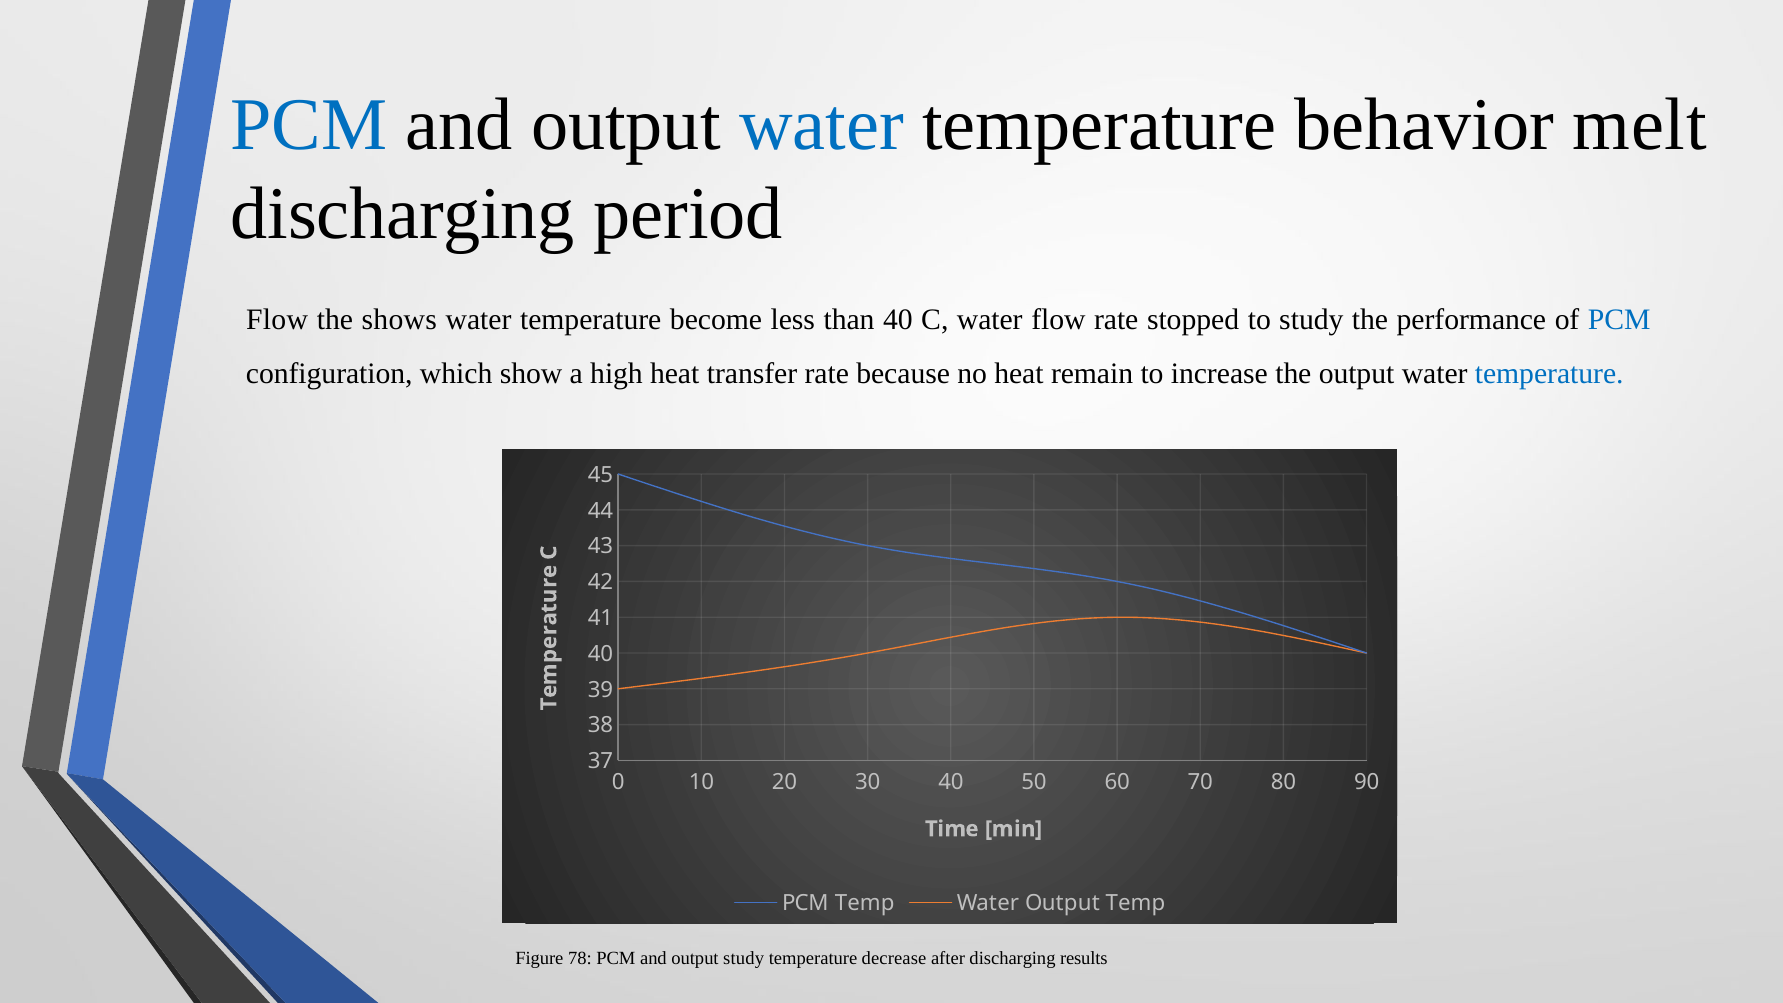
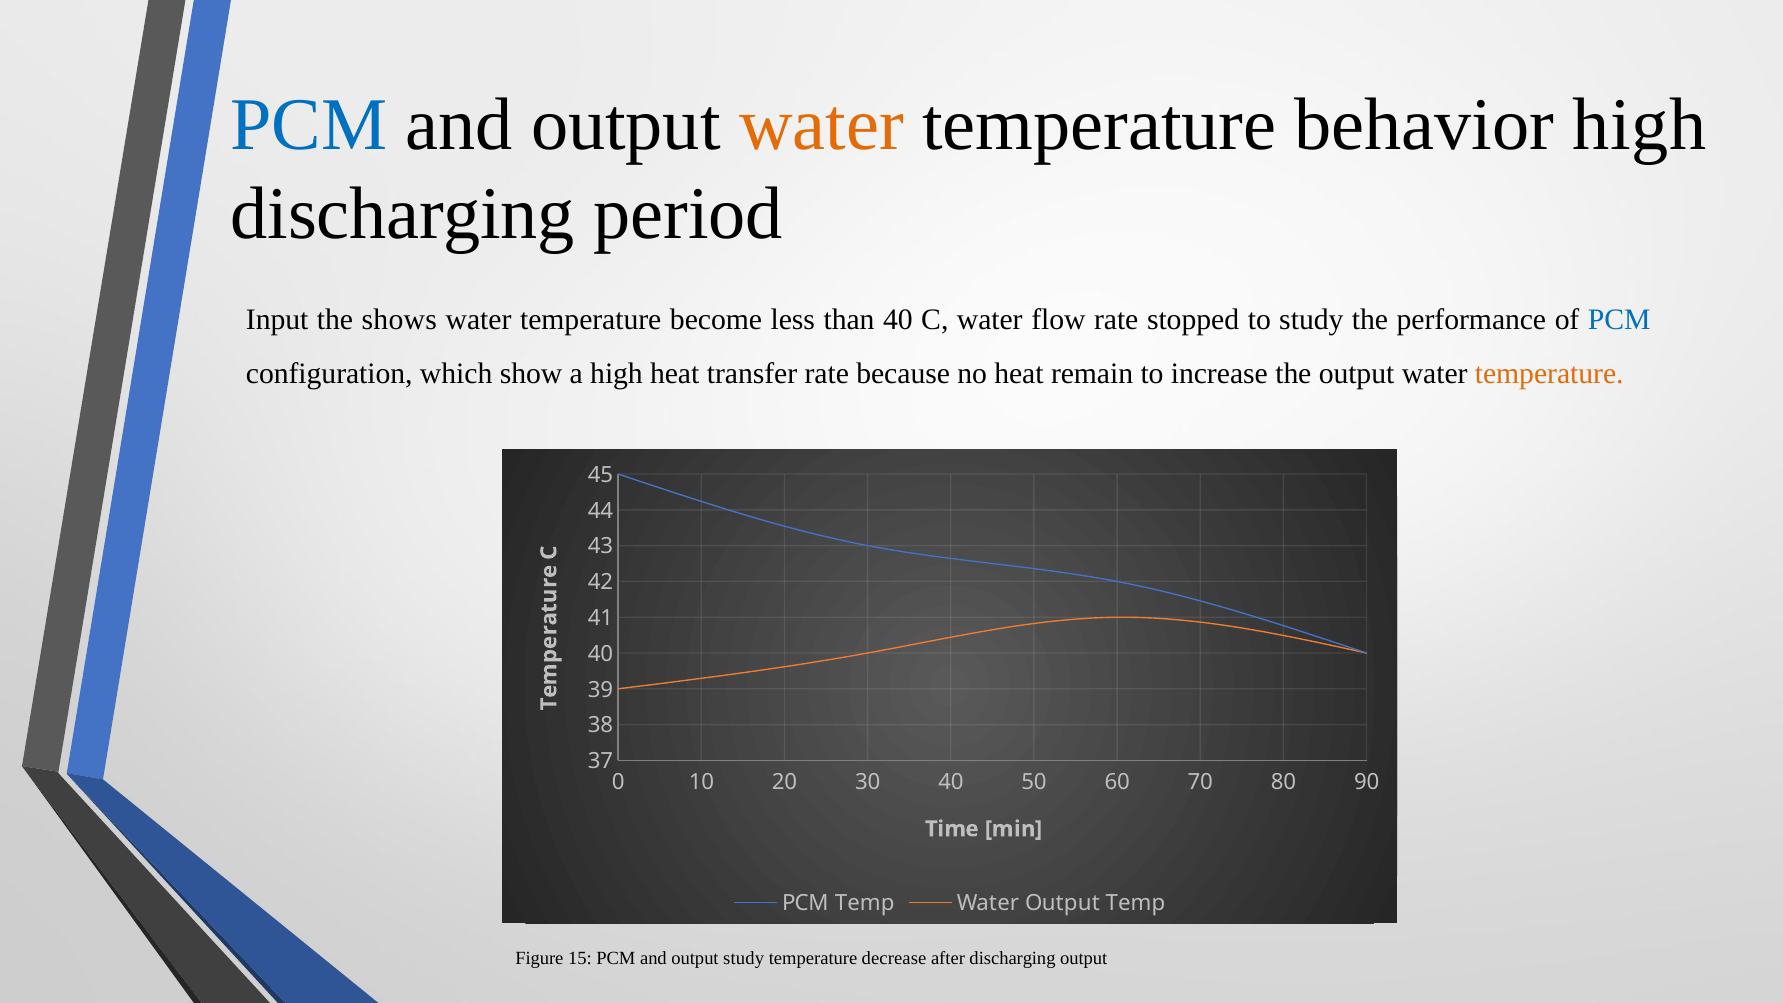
water at (821, 125) colour: blue -> orange
behavior melt: melt -> high
Flow at (277, 320): Flow -> Input
temperature at (1549, 373) colour: blue -> orange
78: 78 -> 15
discharging results: results -> output
